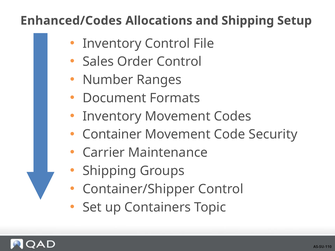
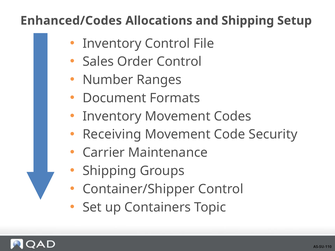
Container: Container -> Receiving
